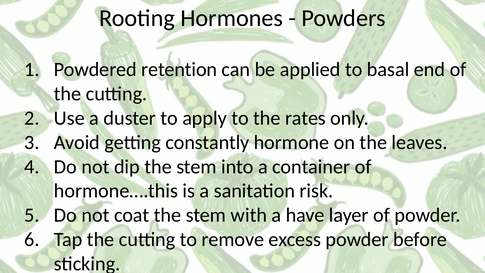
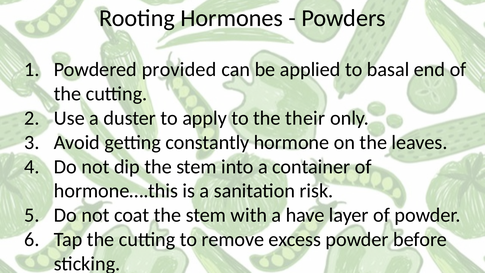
retention: retention -> provided
rates: rates -> their
